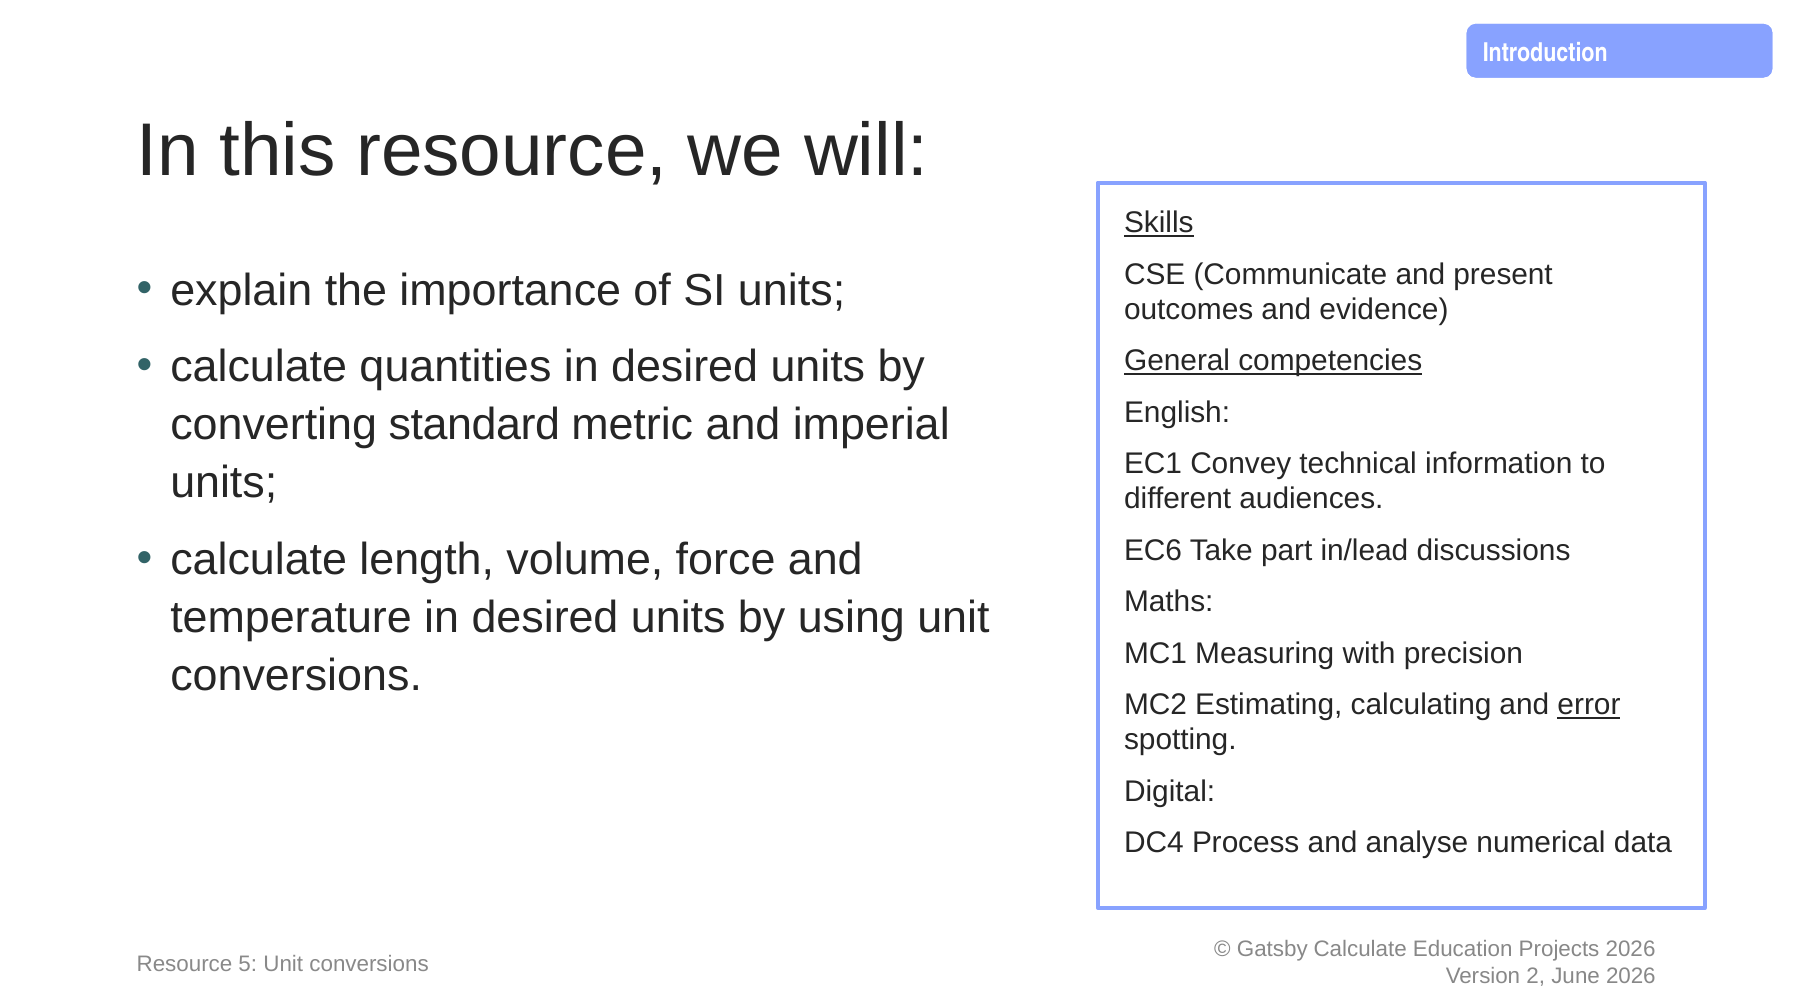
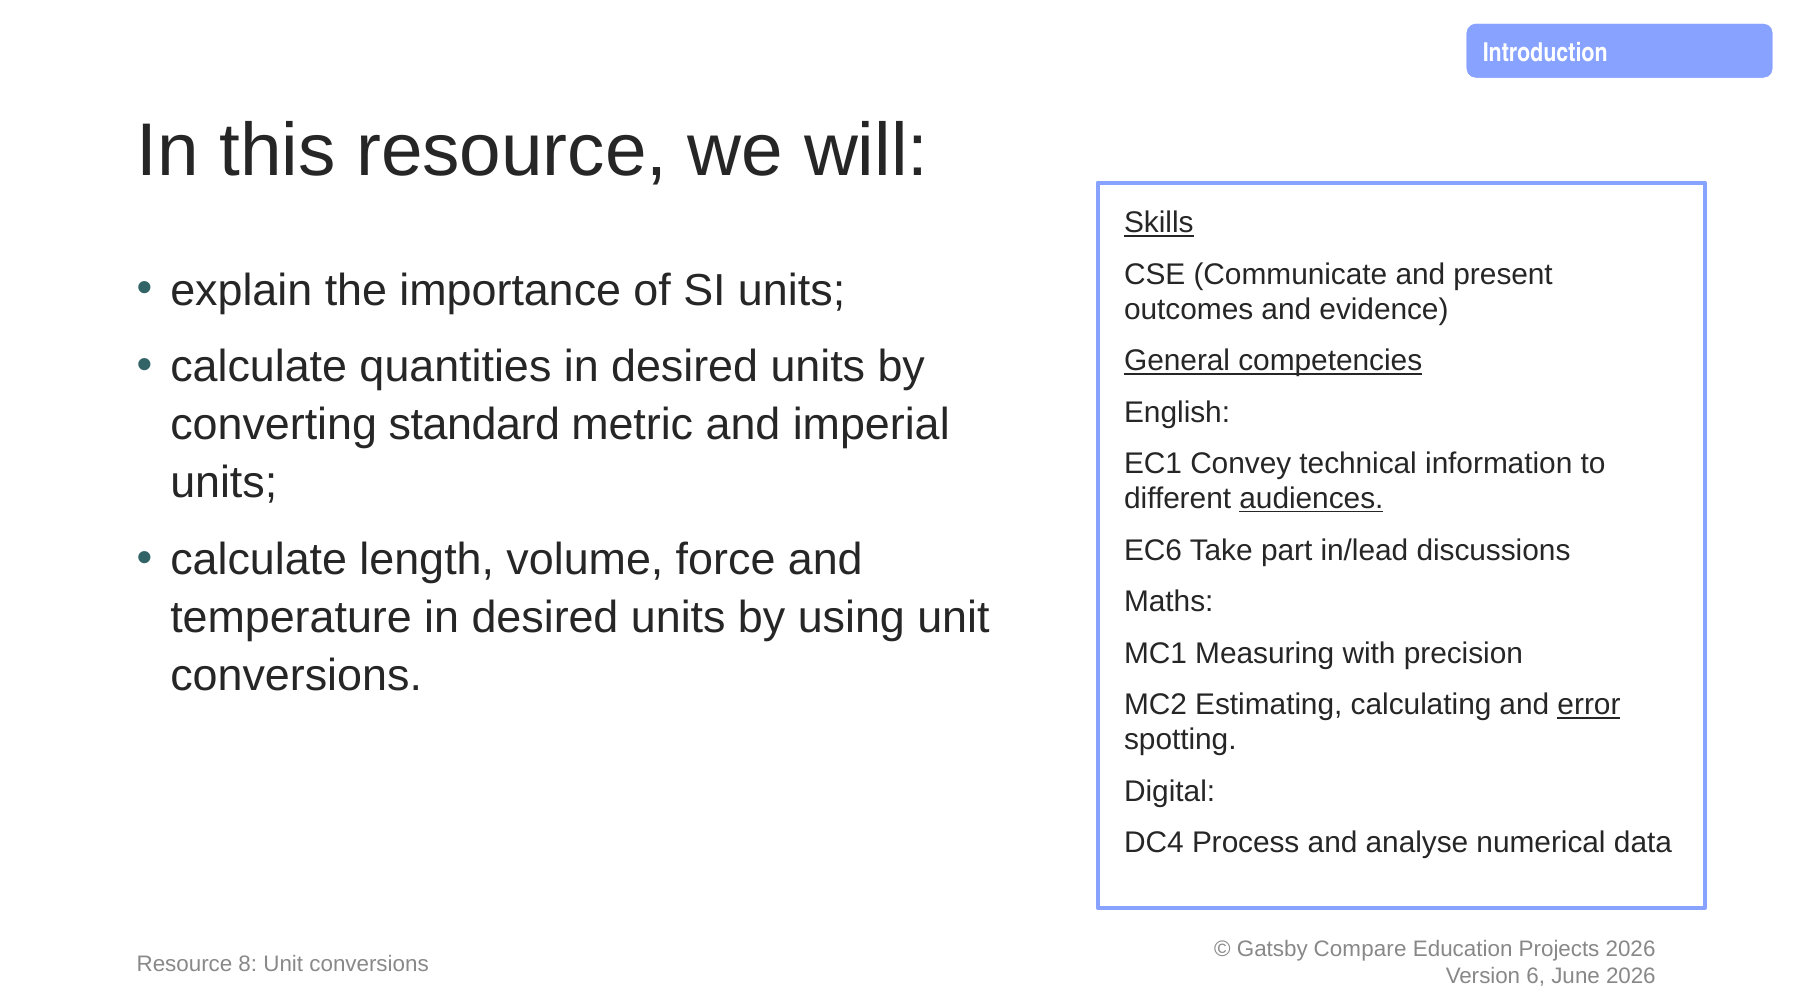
audiences underline: none -> present
Calculate at (1360, 950): Calculate -> Compare
5: 5 -> 8
2: 2 -> 6
